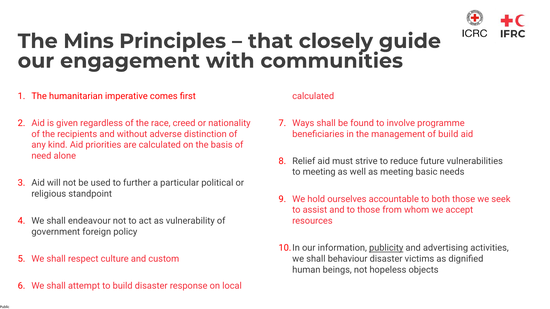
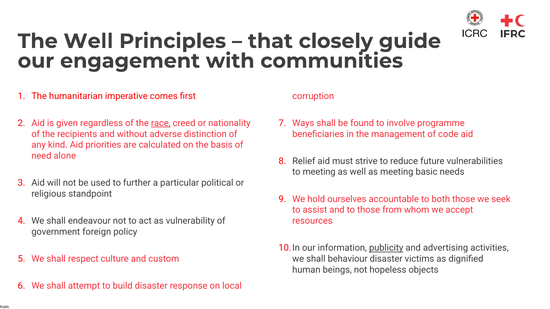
The Mins: Mins -> Well
calculated at (313, 96): calculated -> corruption
race underline: none -> present
of build: build -> code
